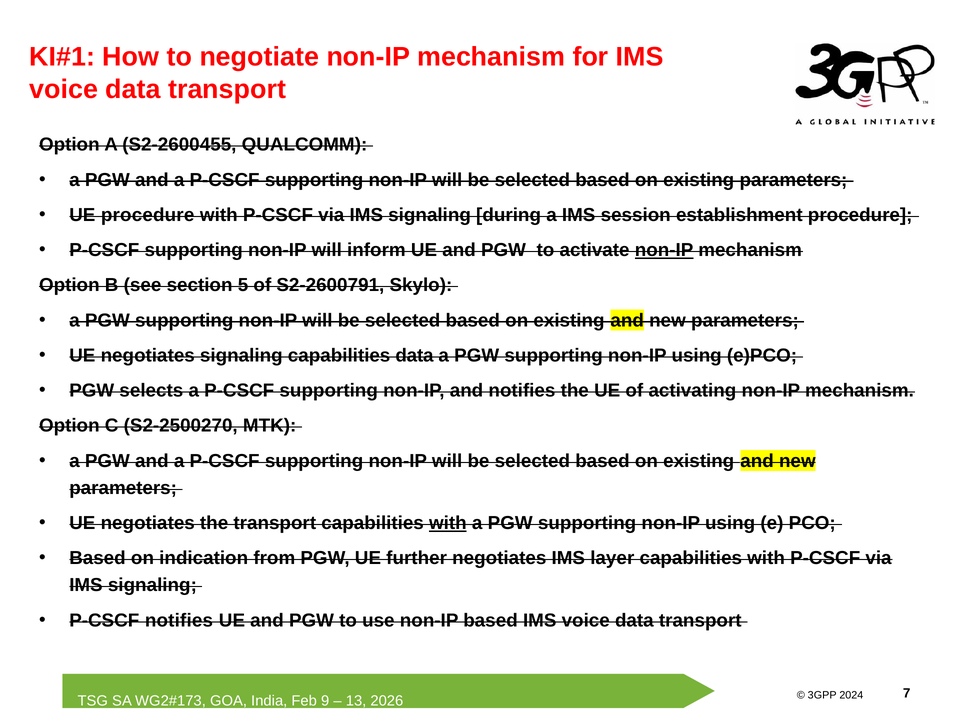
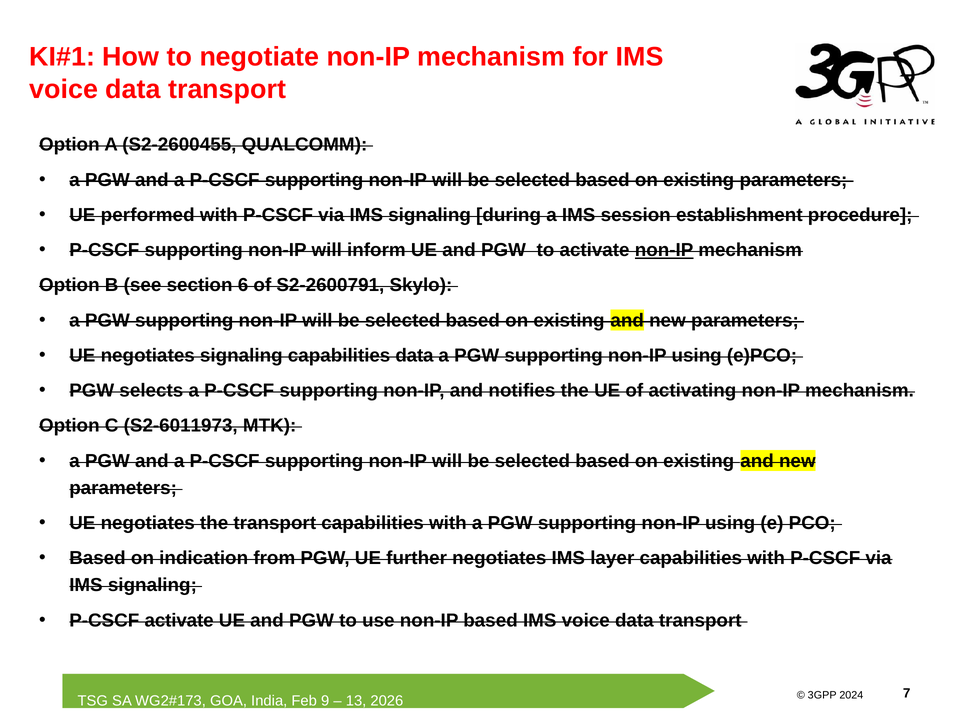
UE procedure: procedure -> performed
5: 5 -> 6
S2-2500270: S2-2500270 -> S2-6011973
with at (448, 523) underline: present -> none
P-CSCF notifies: notifies -> activate
